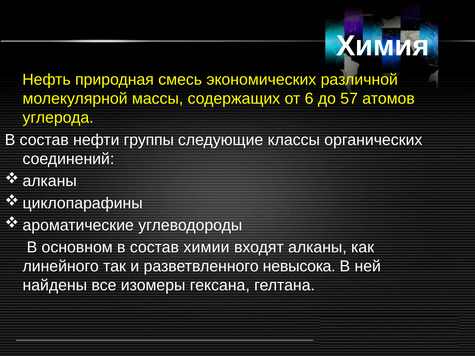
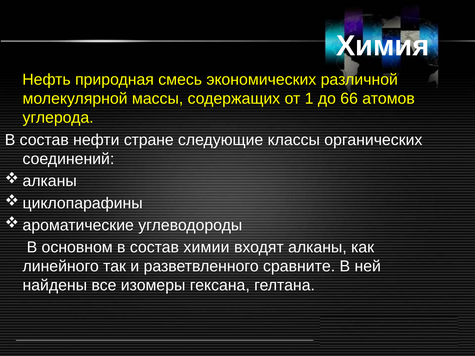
6: 6 -> 1
57: 57 -> 66
группы: группы -> стране
невысока: невысока -> сравните
